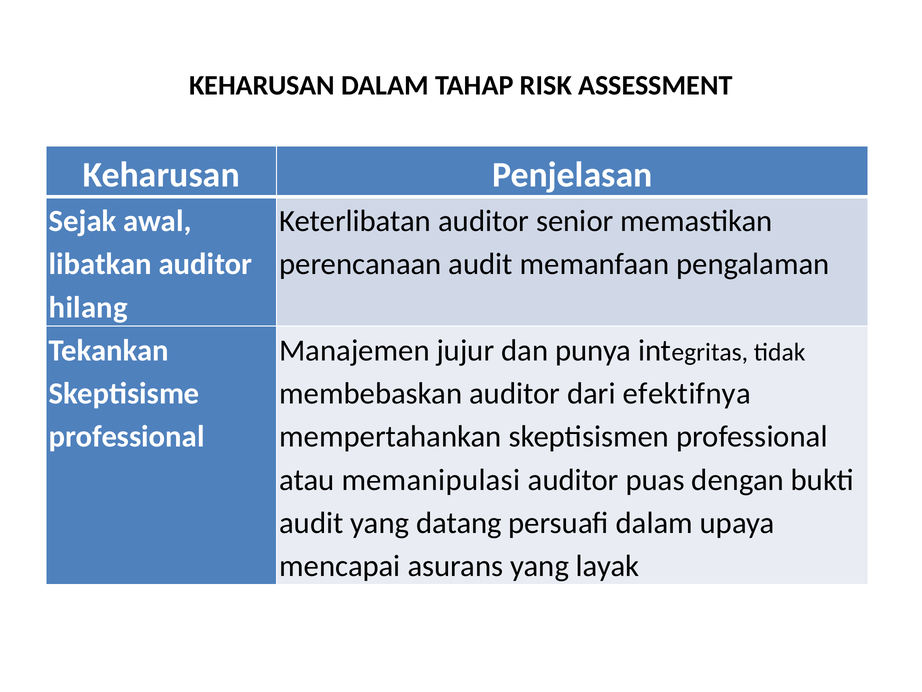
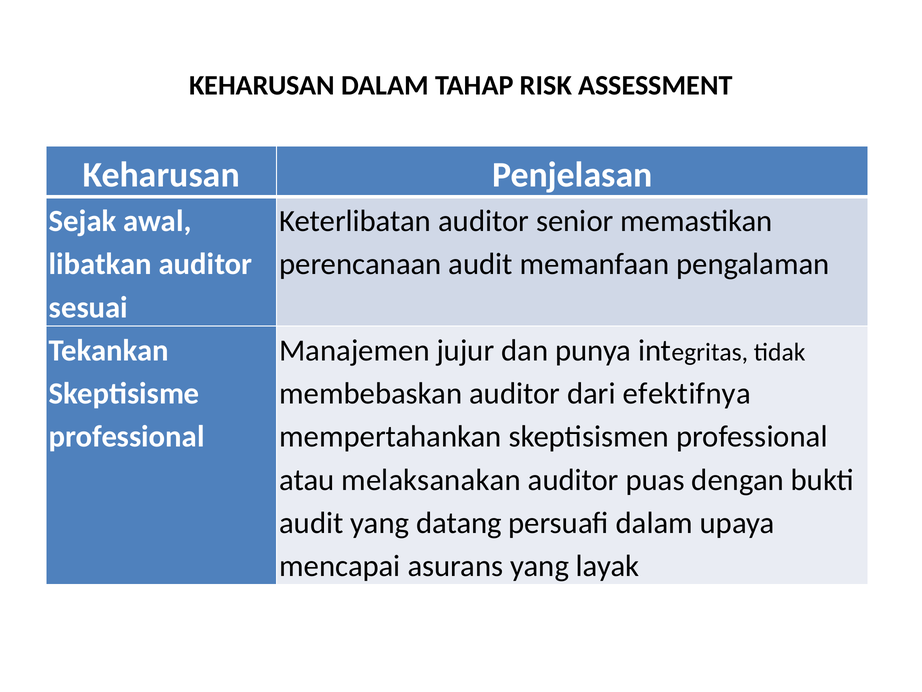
hilang: hilang -> sesuai
memanipulasi: memanipulasi -> melaksanakan
